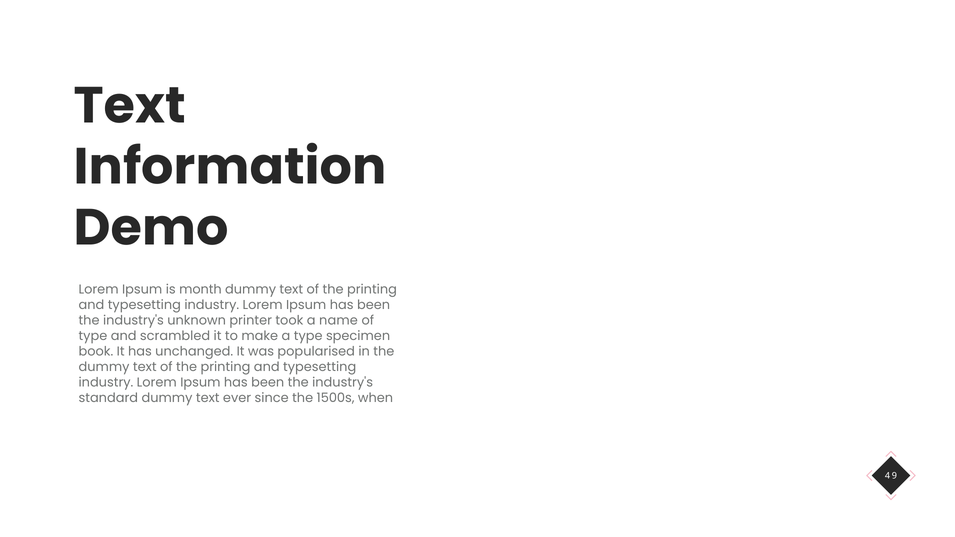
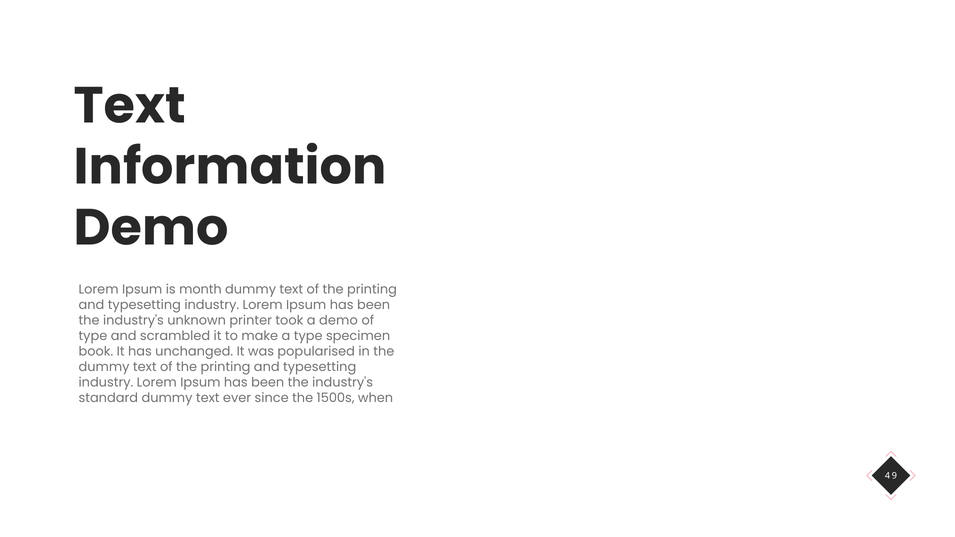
a name: name -> demo
